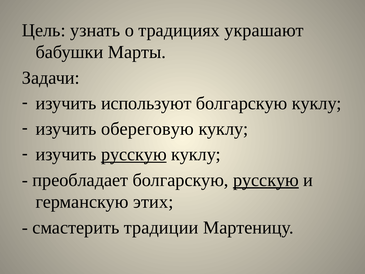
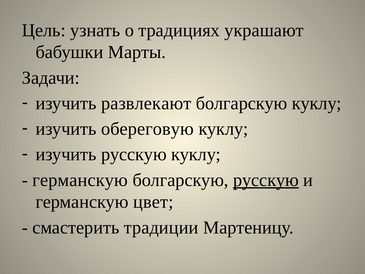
используют: используют -> развлекают
русскую at (134, 154) underline: present -> none
преобладает at (80, 180): преобладает -> германскую
этих: этих -> цвет
